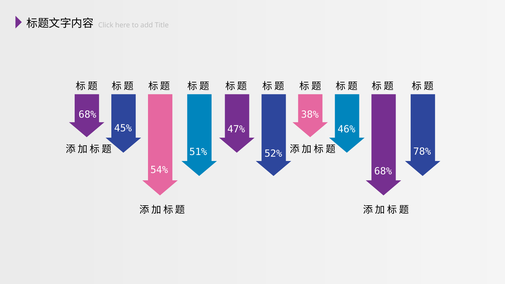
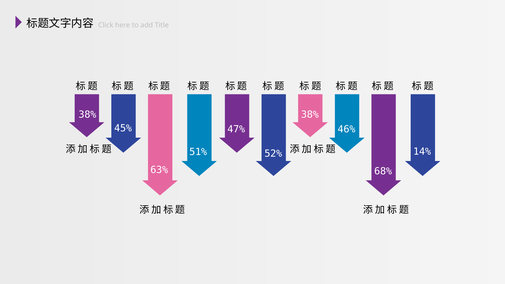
68% at (87, 115): 68% -> 38%
78%: 78% -> 14%
54%: 54% -> 63%
